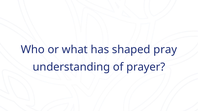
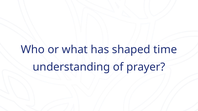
pray: pray -> time
